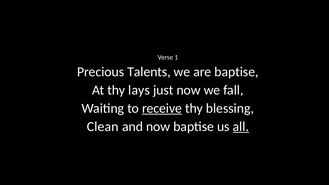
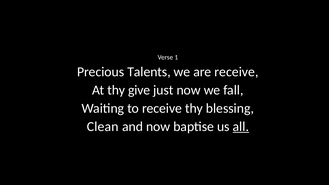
are baptise: baptise -> receive
lays: lays -> give
receive at (162, 108) underline: present -> none
